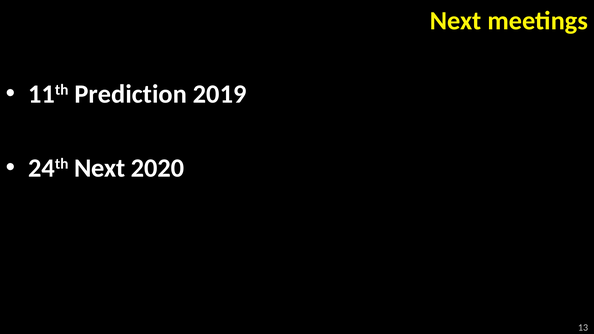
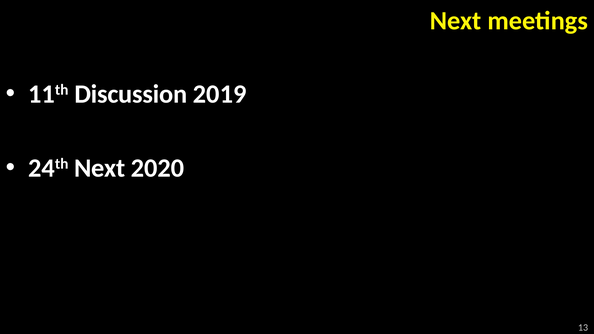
Prediction: Prediction -> Discussion
